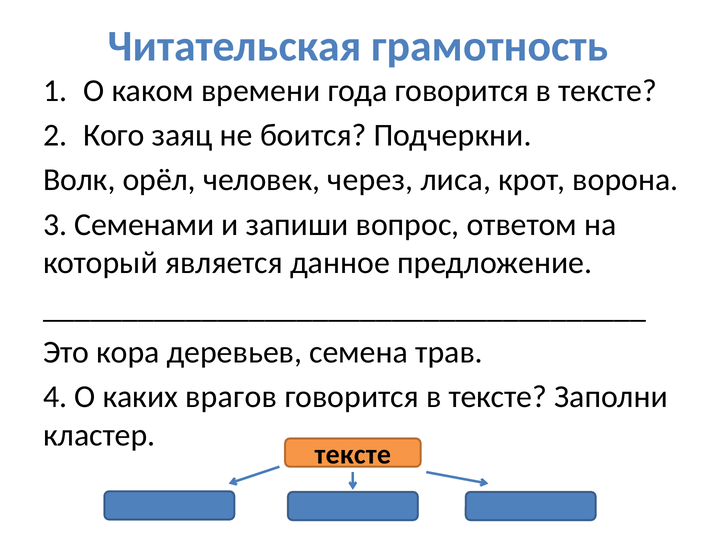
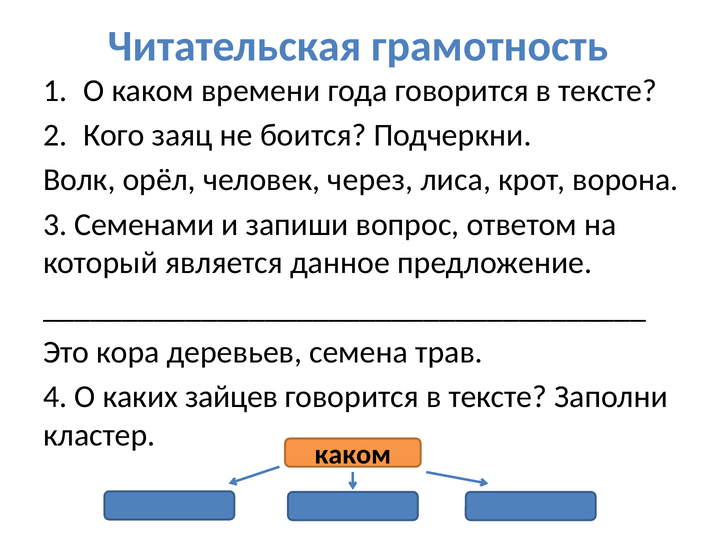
врагов: врагов -> зайцев
тексте at (353, 454): тексте -> каком
